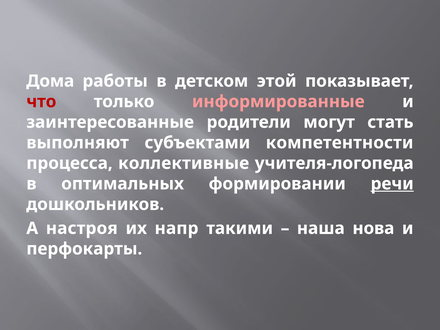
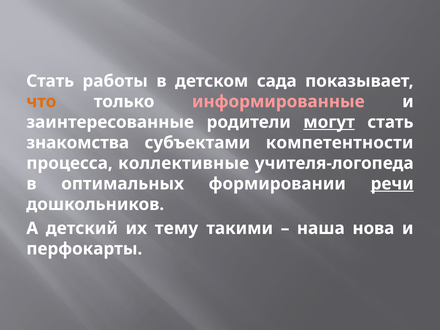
Дома at (50, 81): Дома -> Стать
этой: этой -> сада
что colour: red -> orange
могут underline: none -> present
выполняют: выполняют -> знакомства
настроя: настроя -> детский
напр: напр -> тему
